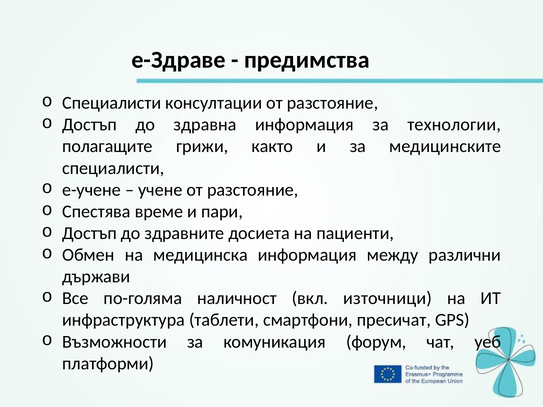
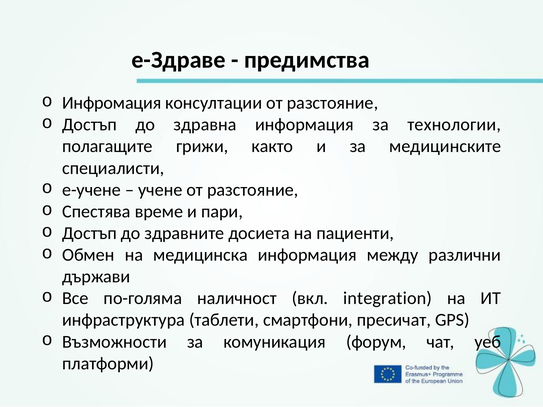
Специалисти at (112, 103): Специалисти -> Инфромация
източници: източници -> integration
